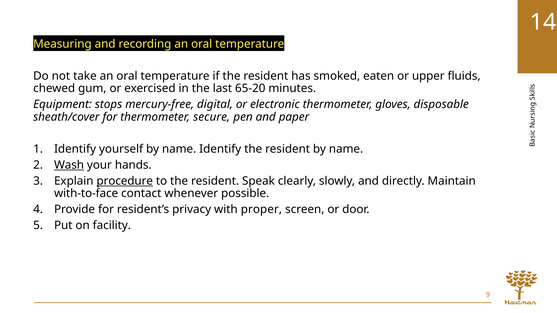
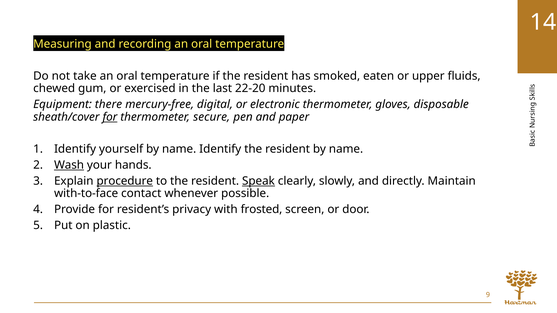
65-20: 65-20 -> 22-20
stops: stops -> there
for at (110, 117) underline: none -> present
Speak underline: none -> present
proper: proper -> frosted
facility: facility -> plastic
